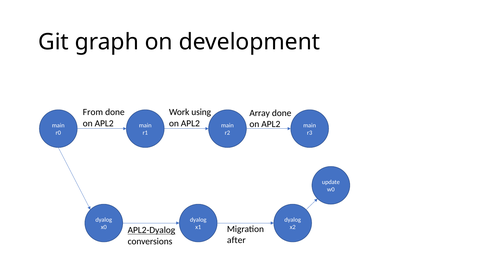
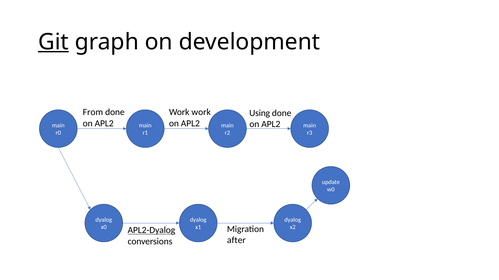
Git underline: none -> present
Work using: using -> work
Array: Array -> Using
